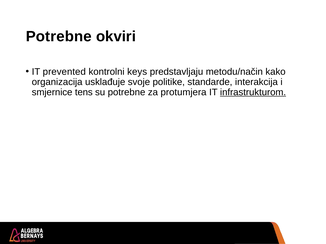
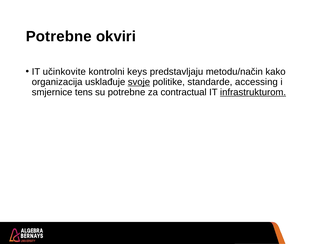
prevented: prevented -> učinkovite
svoje underline: none -> present
interakcija: interakcija -> accessing
protumjera: protumjera -> contractual
